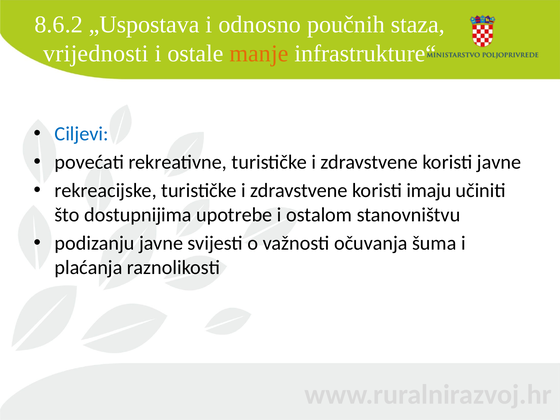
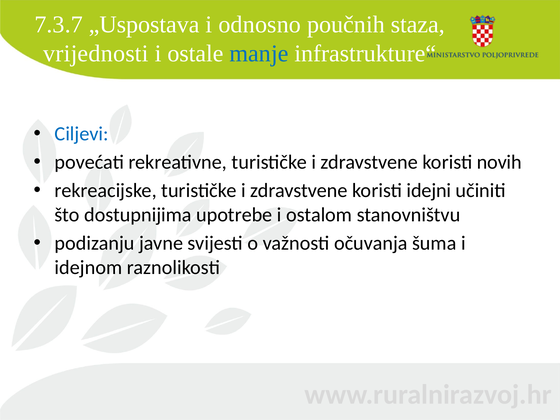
8.6.2: 8.6.2 -> 7.3.7
manje colour: orange -> blue
koristi javne: javne -> novih
imaju: imaju -> idejni
plaćanja: plaćanja -> idejnom
